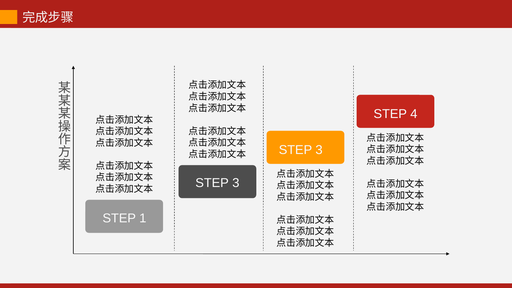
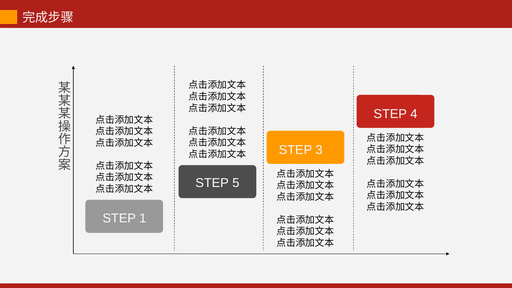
3 at (236, 183): 3 -> 5
